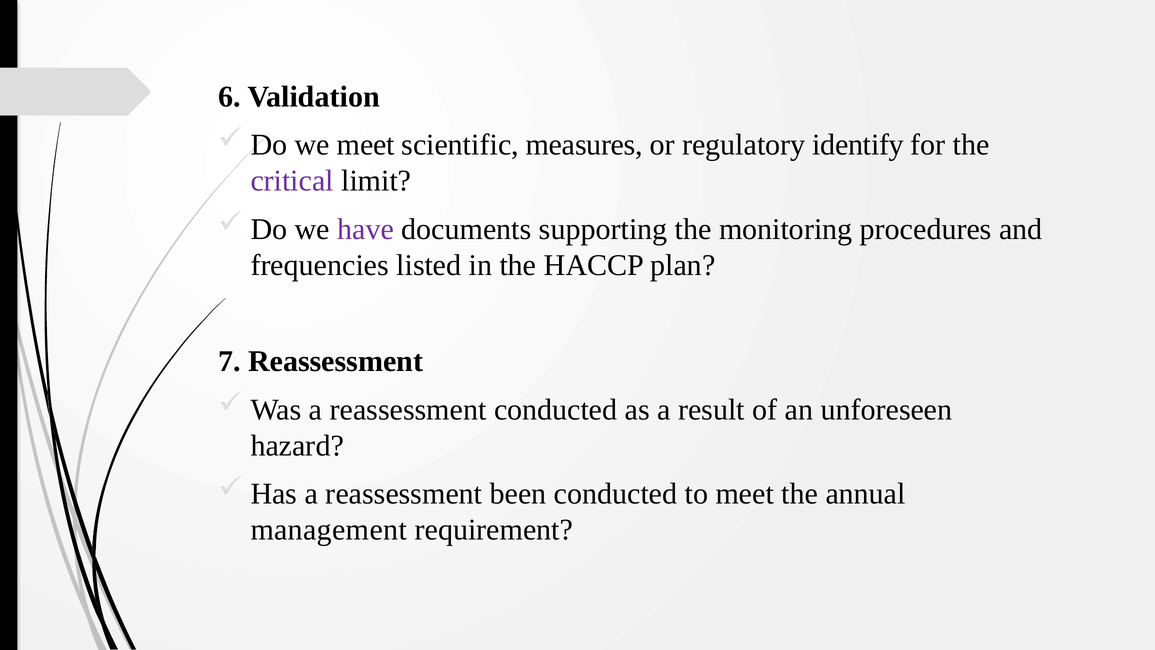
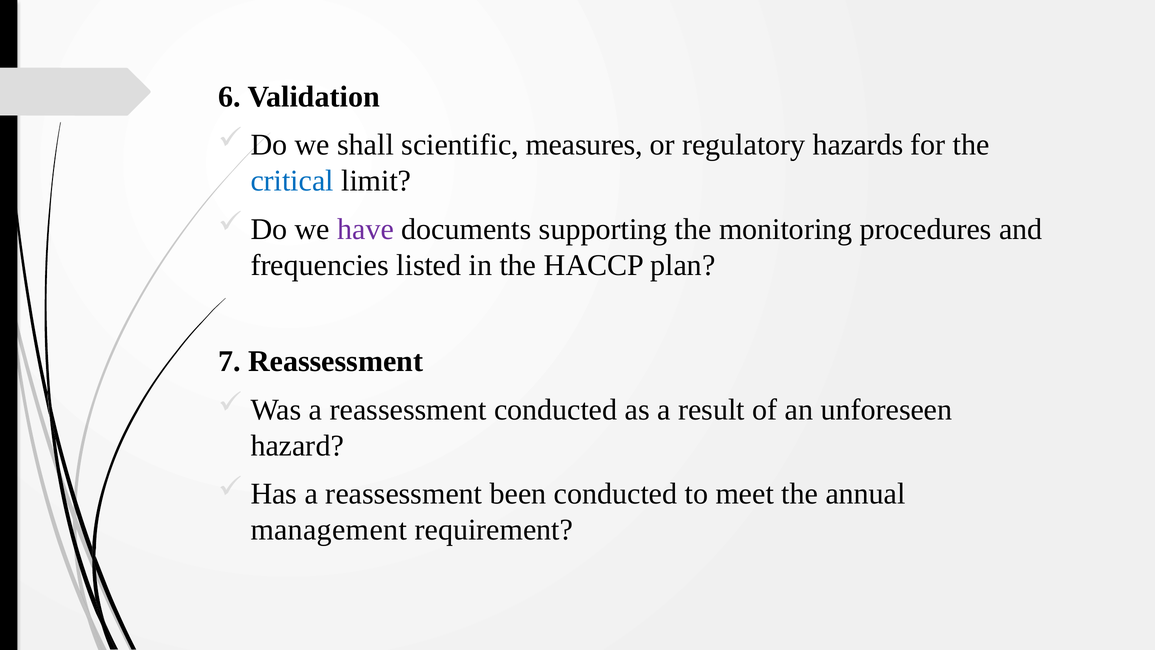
we meet: meet -> shall
identify: identify -> hazards
critical colour: purple -> blue
